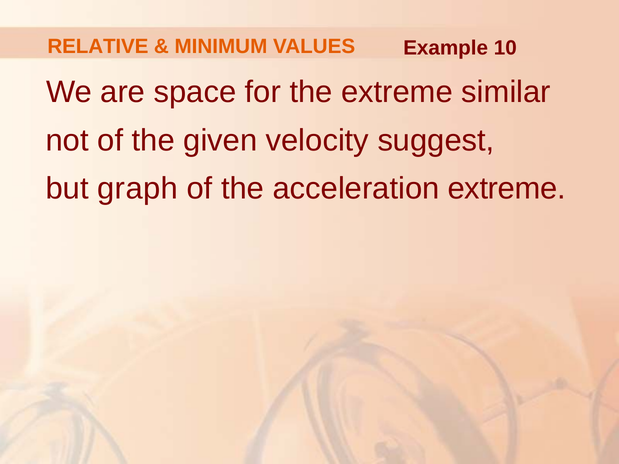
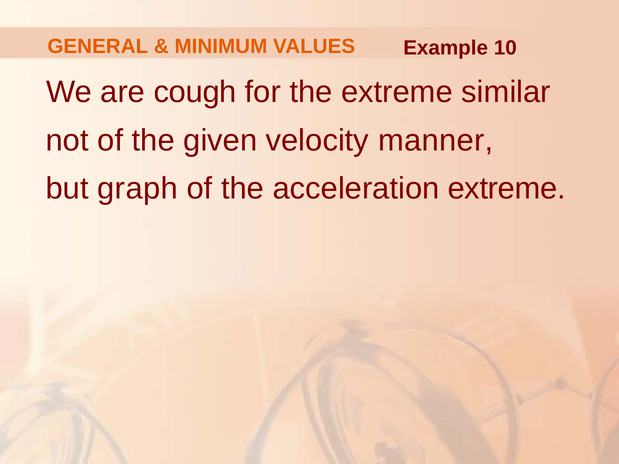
RELATIVE: RELATIVE -> GENERAL
space: space -> cough
suggest: suggest -> manner
